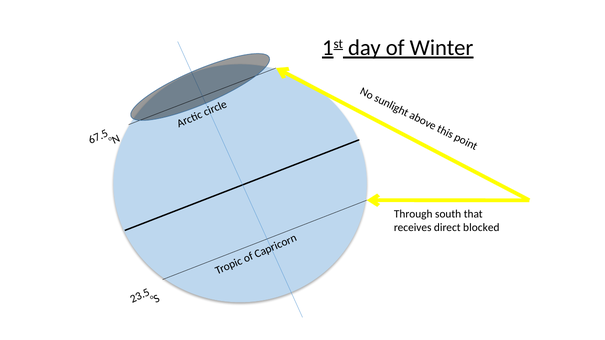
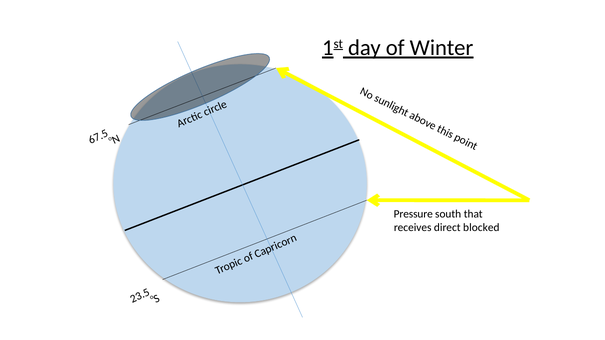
Through: Through -> Pressure
